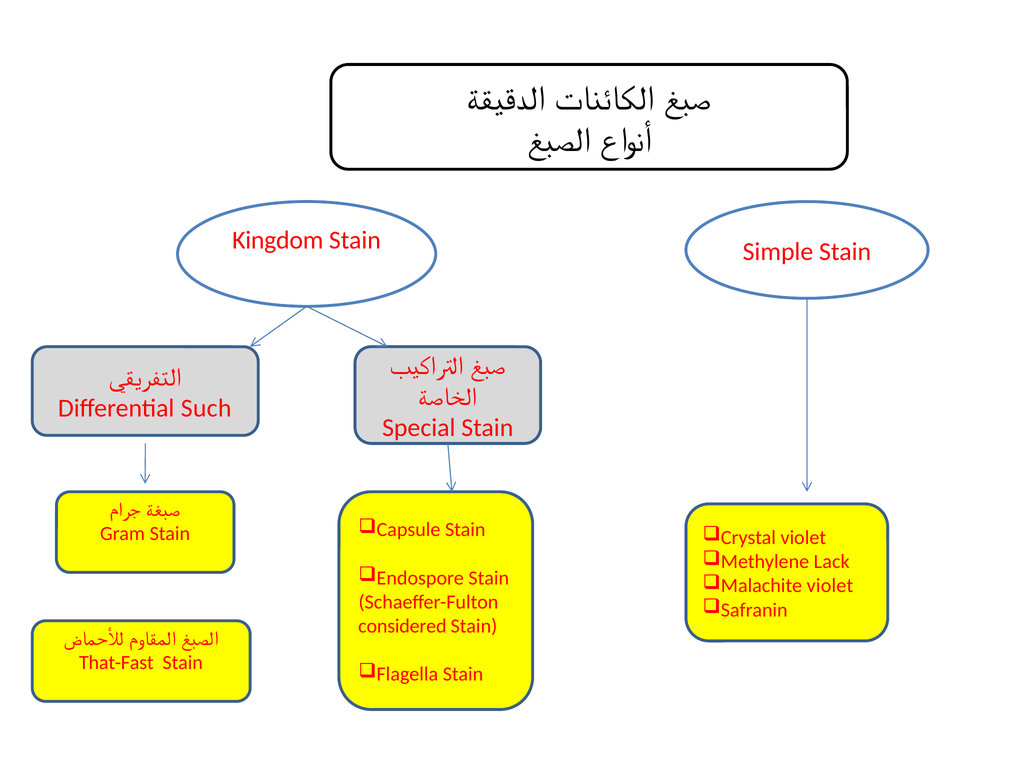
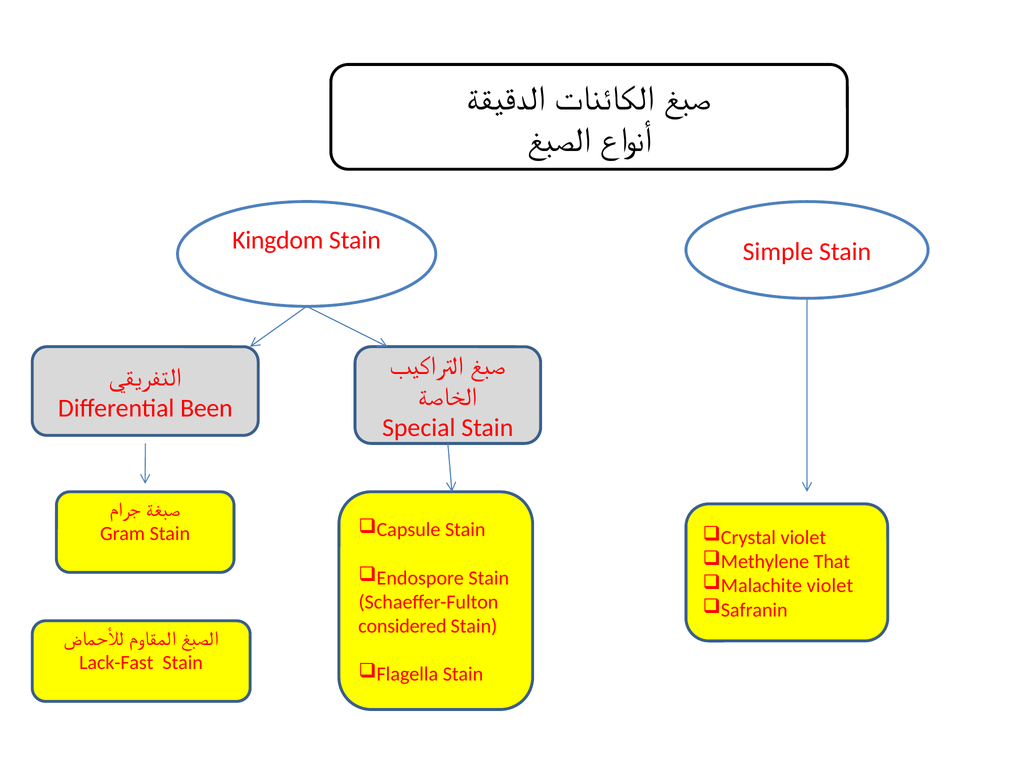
Such: Such -> Been
Lack: Lack -> That
That-Fast: That-Fast -> Lack-Fast
